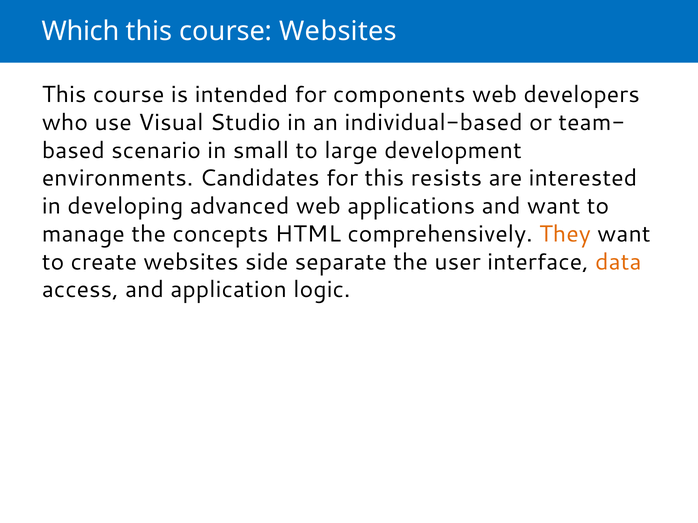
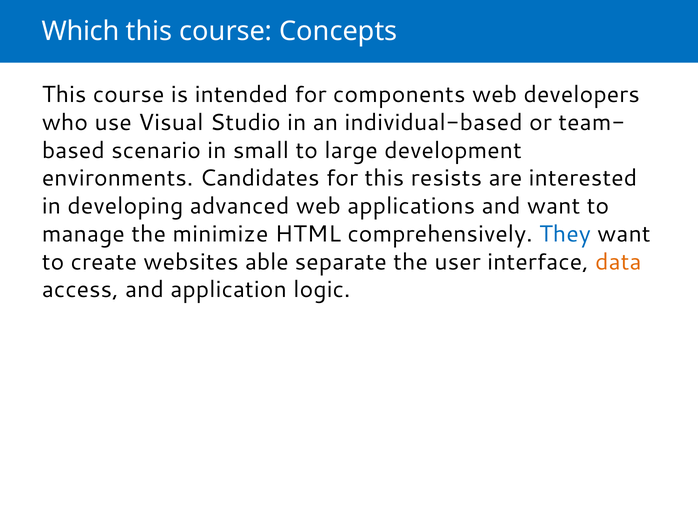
course Websites: Websites -> Concepts
concepts: concepts -> minimize
They colour: orange -> blue
side: side -> able
